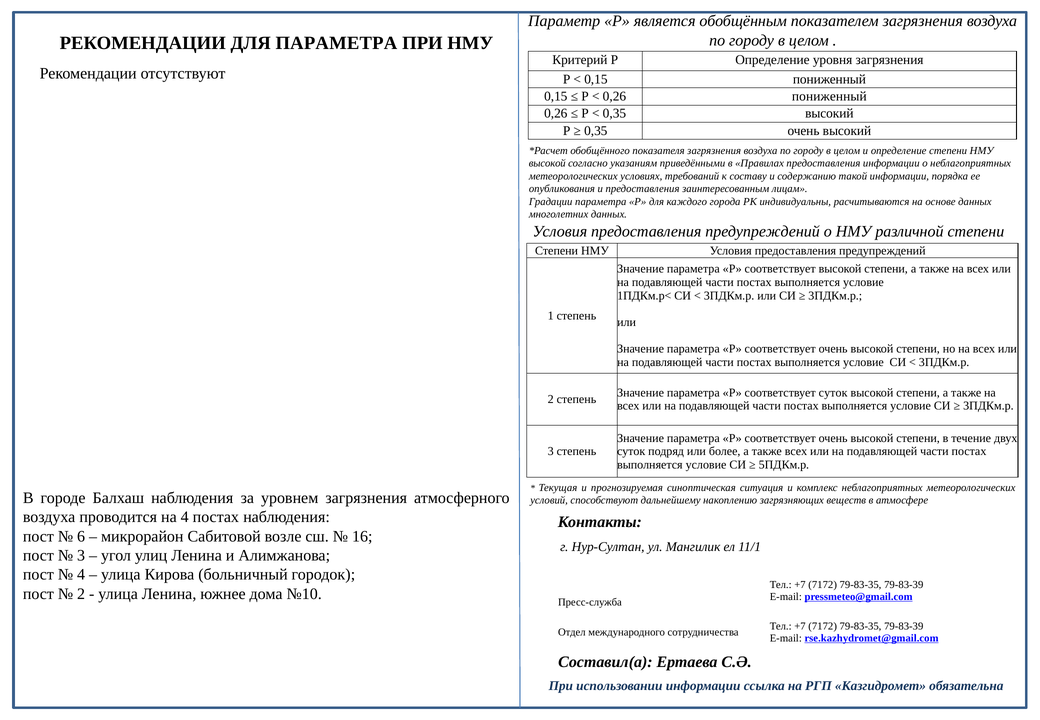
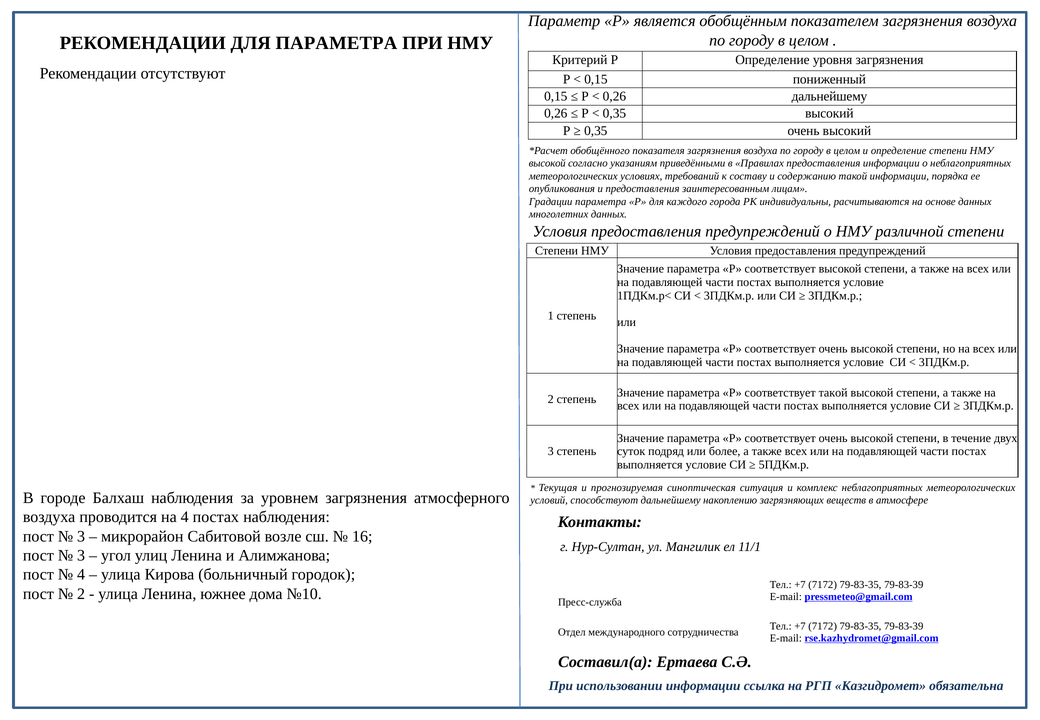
0,26 пониженный: пониженный -> дальнейшему
соответствует суток: суток -> такой
6 at (81, 536): 6 -> 3
